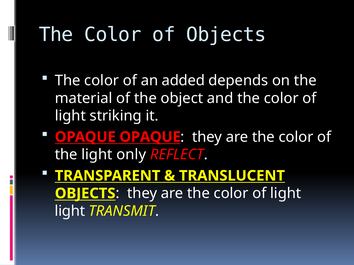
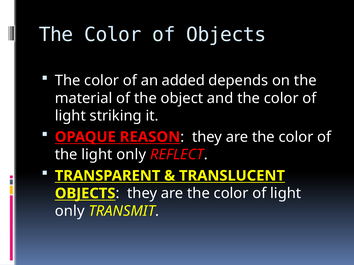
OPAQUE OPAQUE: OPAQUE -> REASON
light at (70, 211): light -> only
